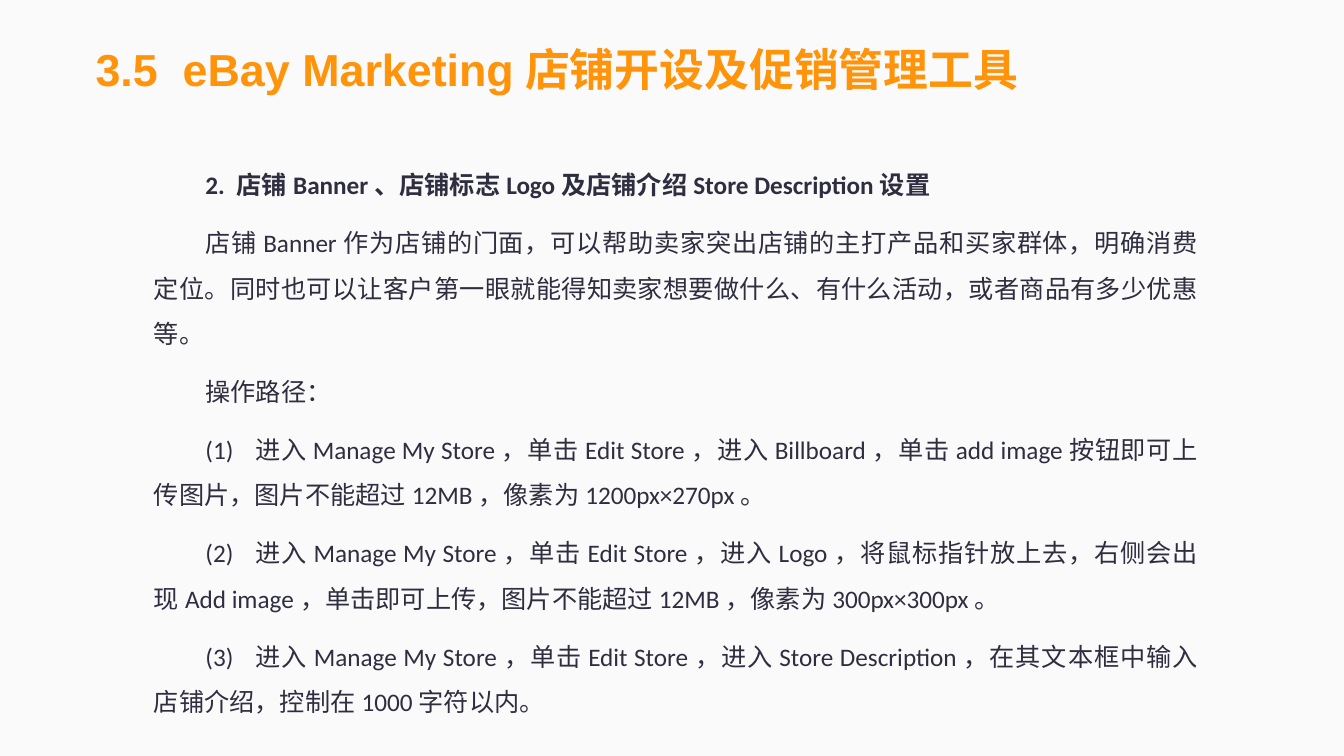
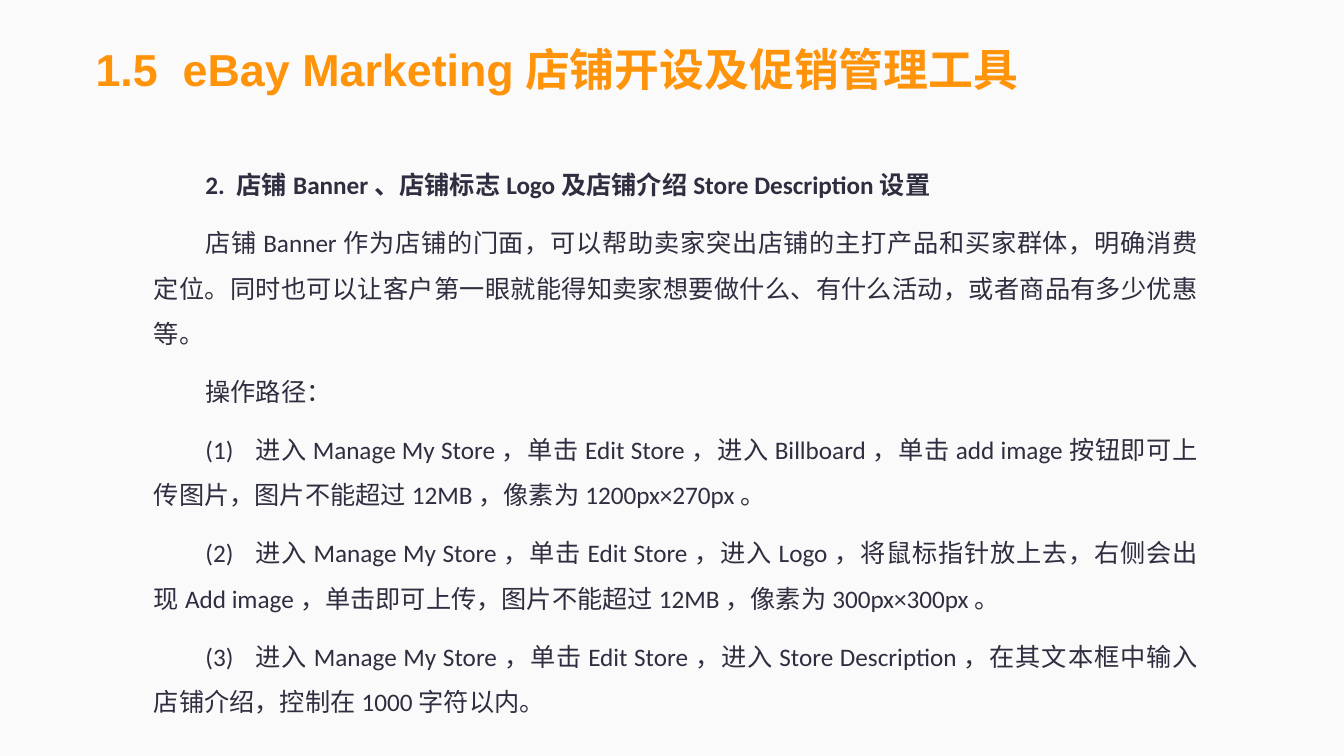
3.5: 3.5 -> 1.5
